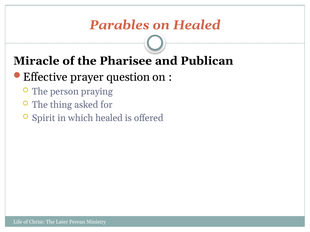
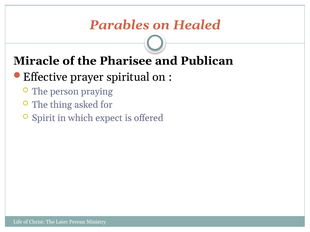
question: question -> spiritual
which healed: healed -> expect
